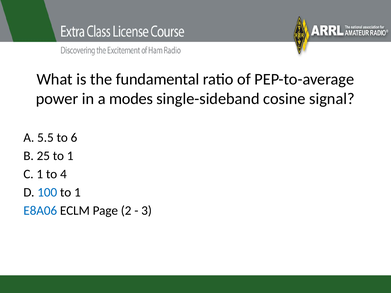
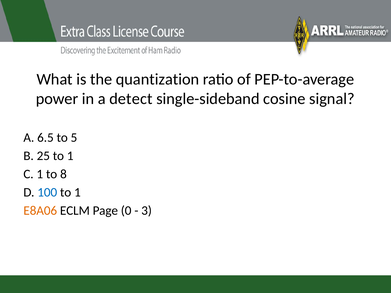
fundamental: fundamental -> quantization
modes: modes -> detect
5.5: 5.5 -> 6.5
6: 6 -> 5
4: 4 -> 8
E8A06 colour: blue -> orange
2: 2 -> 0
